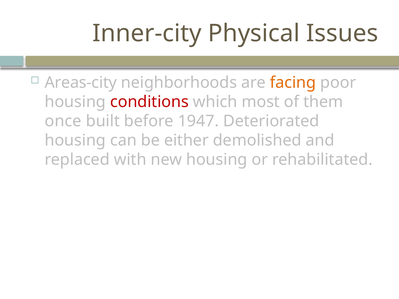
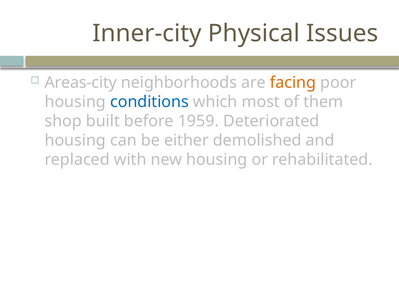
conditions colour: red -> blue
once: once -> shop
1947: 1947 -> 1959
